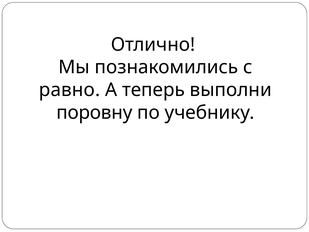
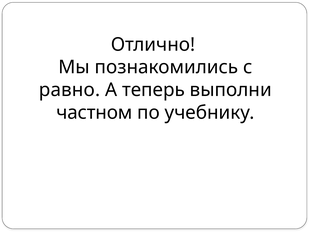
поровну: поровну -> частном
